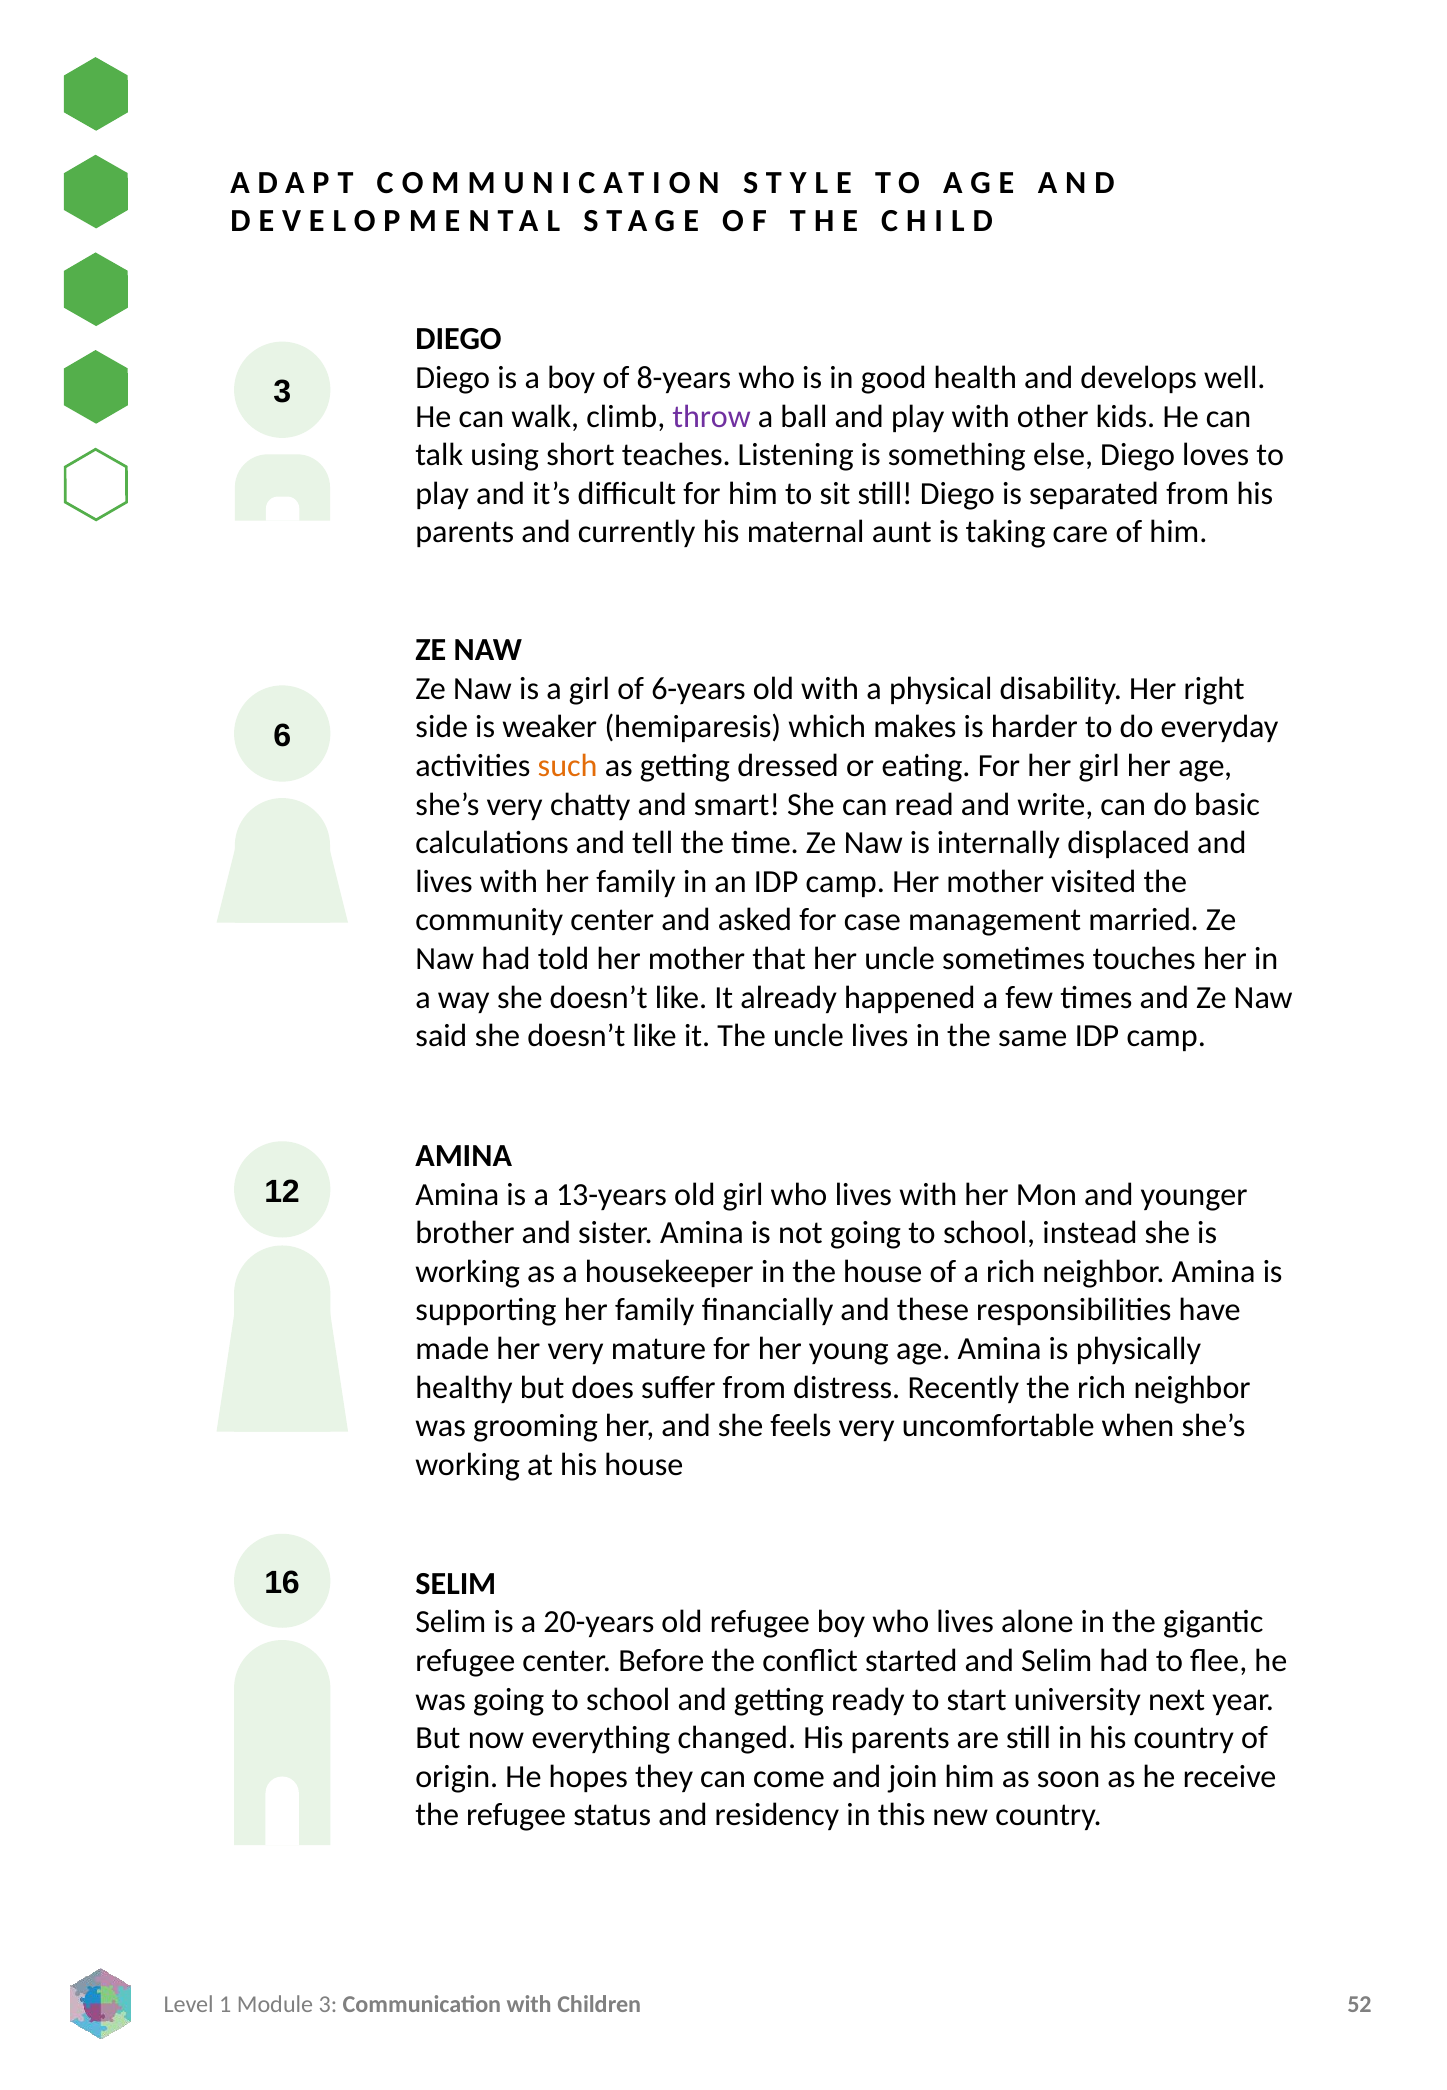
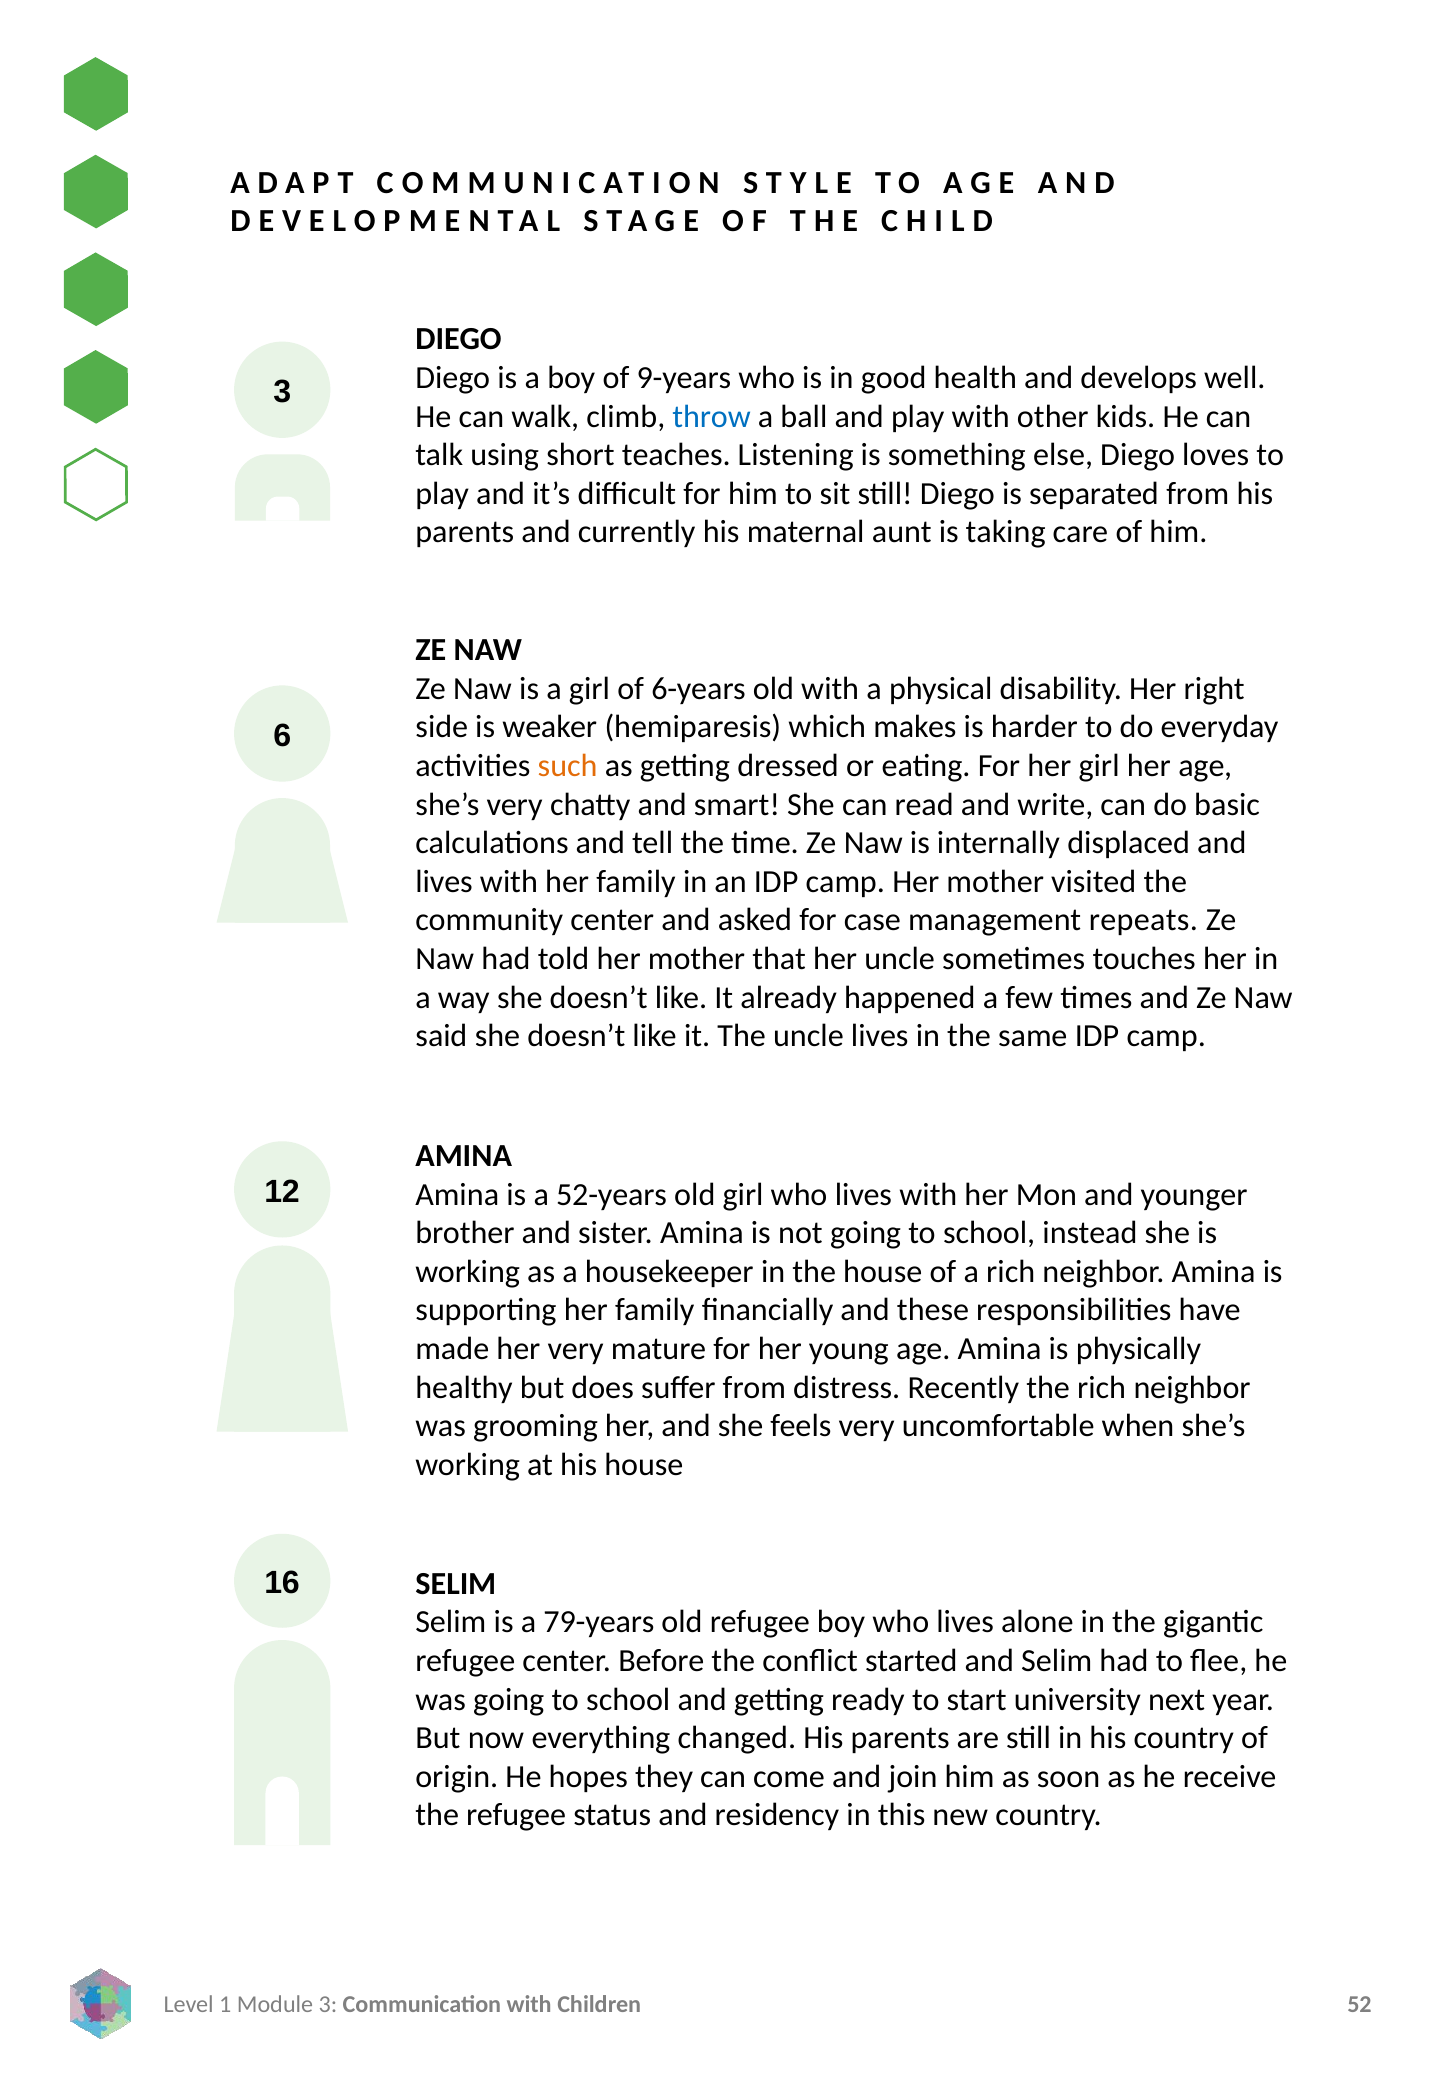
8-years: 8-years -> 9-years
throw colour: purple -> blue
married: married -> repeats
13-years: 13-years -> 52-years
20-years: 20-years -> 79-years
